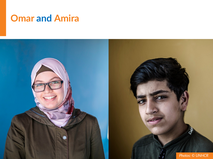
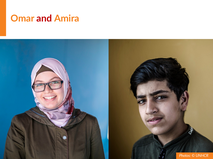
and colour: blue -> red
